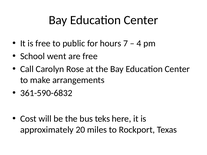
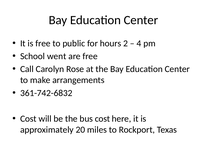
7: 7 -> 2
361-590-6832: 361-590-6832 -> 361-742-6832
bus teks: teks -> cost
